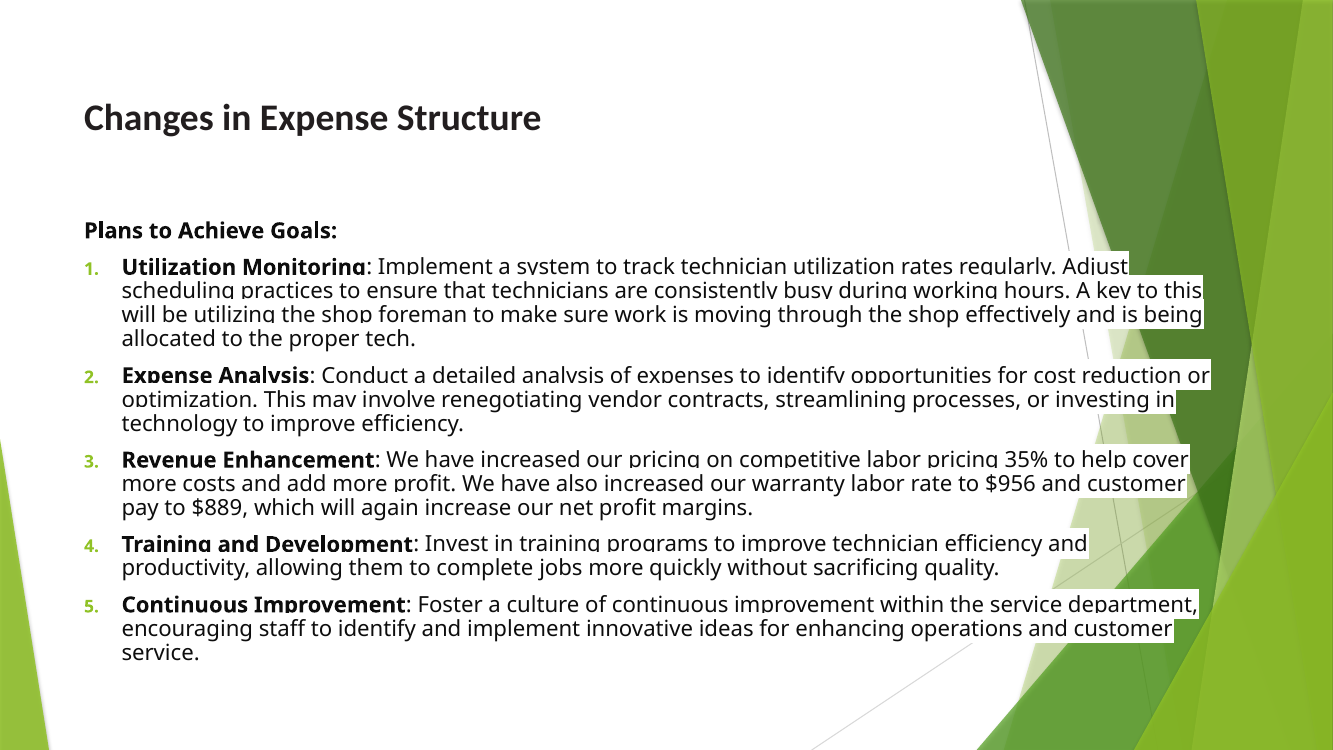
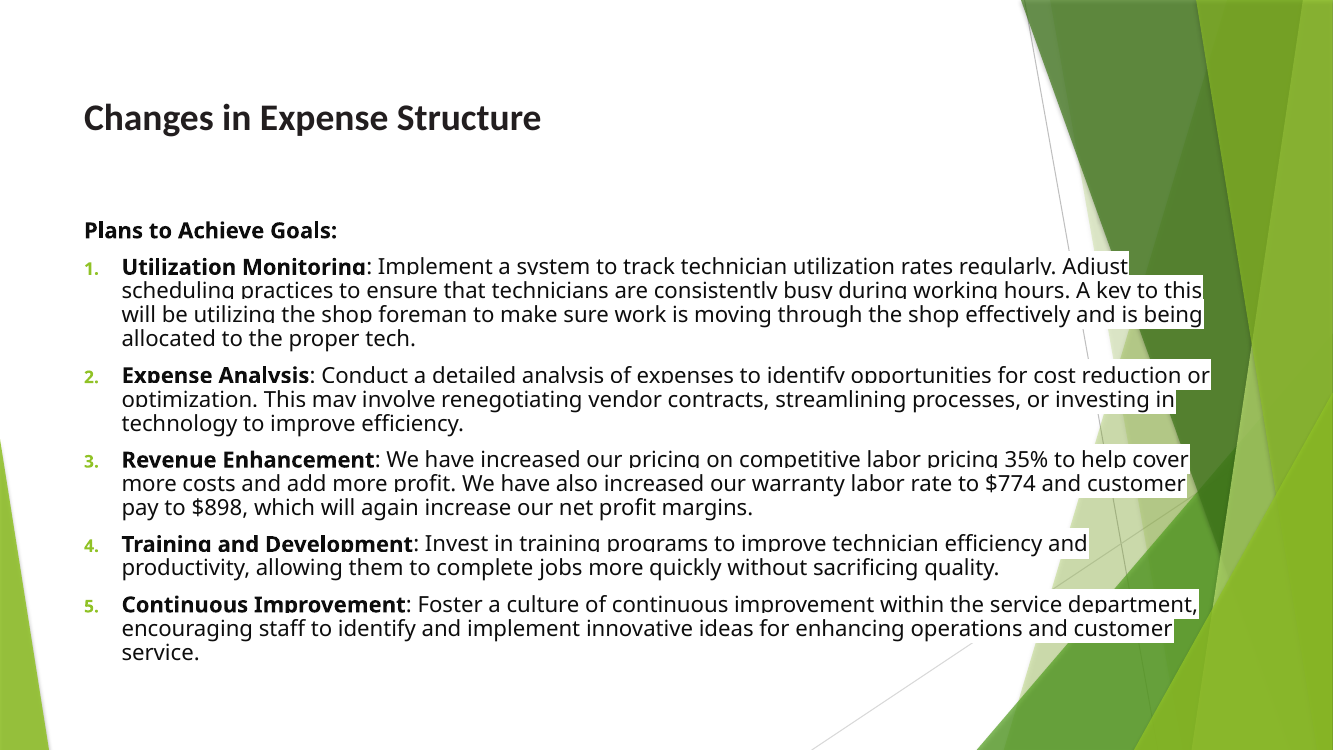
$956: $956 -> $774
$889: $889 -> $898
